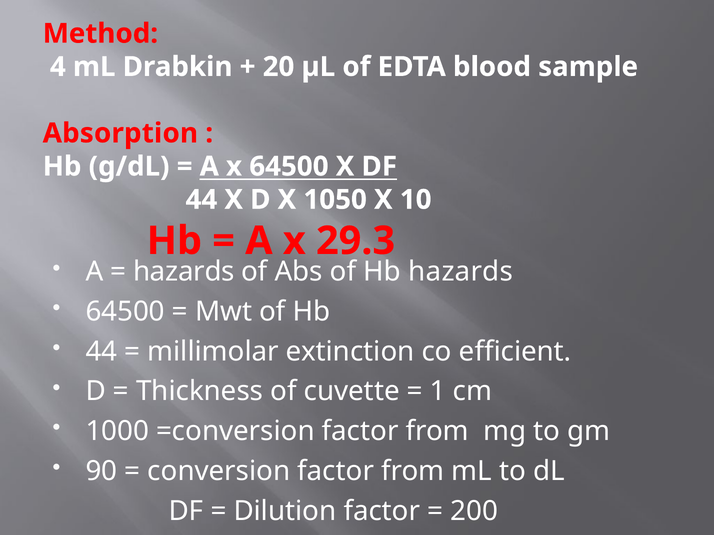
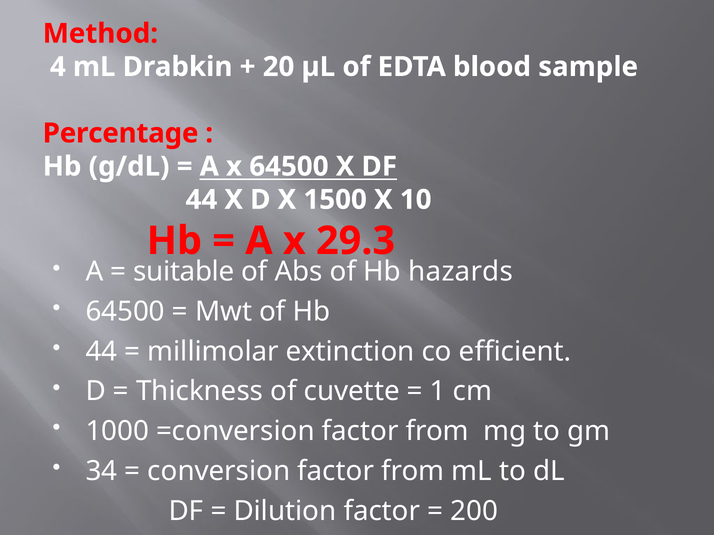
Absorption: Absorption -> Percentage
1050: 1050 -> 1500
hazards at (184, 272): hazards -> suitable
90: 90 -> 34
